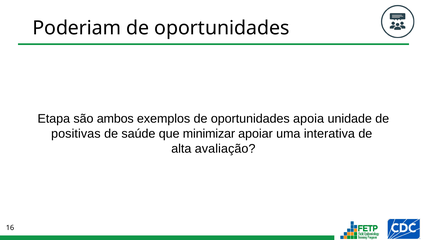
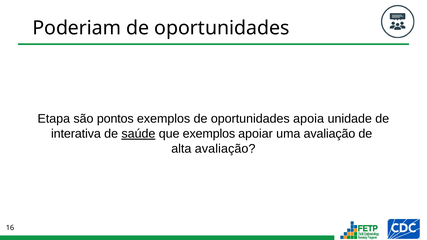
ambos: ambos -> pontos
positivas: positivas -> interativa
saúde underline: none -> present
que minimizar: minimizar -> exemplos
uma interativa: interativa -> avaliação
